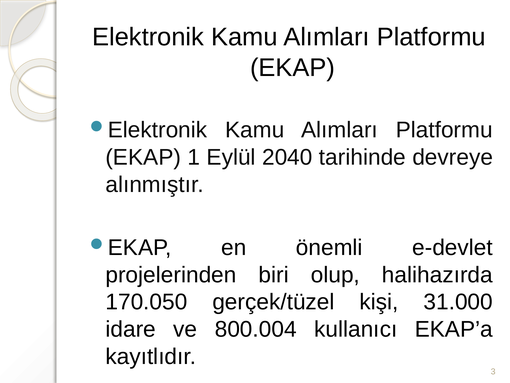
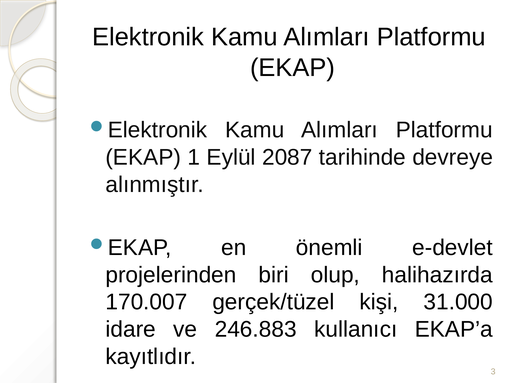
2040: 2040 -> 2087
170.050: 170.050 -> 170.007
800.004: 800.004 -> 246.883
